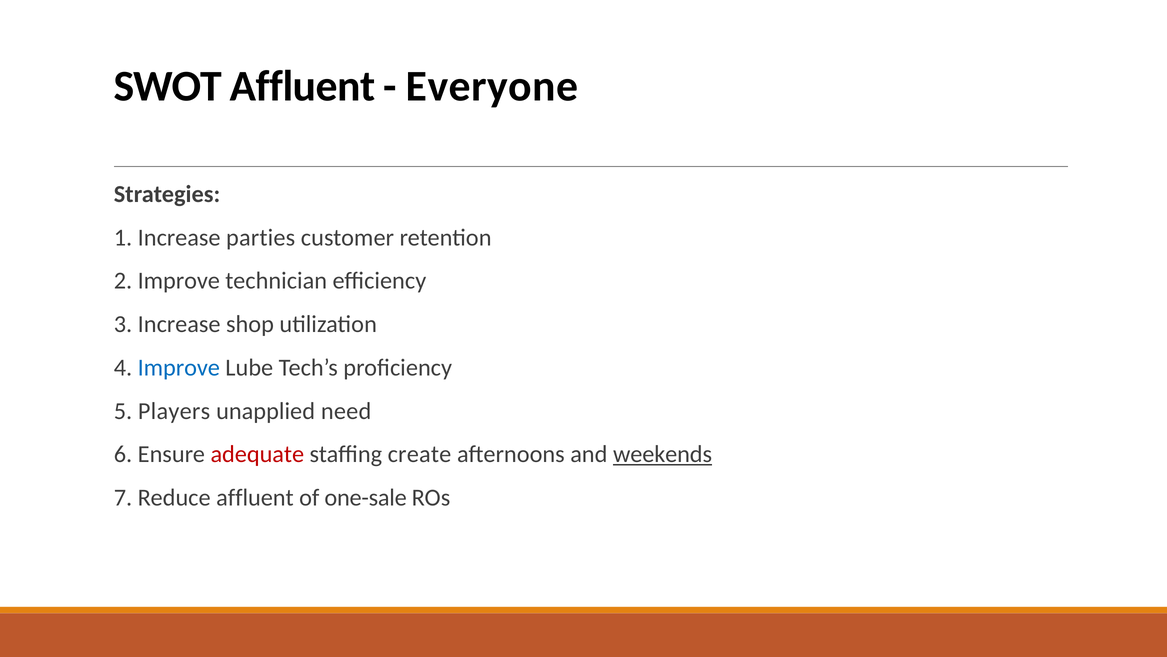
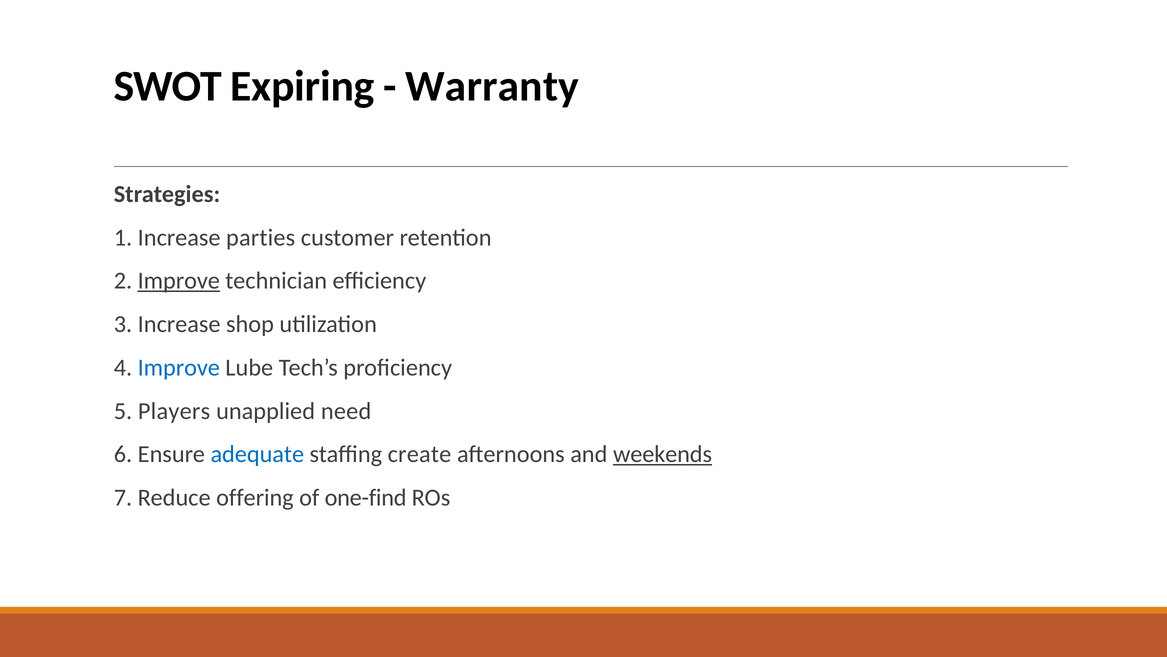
SWOT Affluent: Affluent -> Expiring
Everyone: Everyone -> Warranty
Improve at (179, 281) underline: none -> present
adequate colour: red -> blue
Reduce affluent: affluent -> offering
one-sale: one-sale -> one-find
